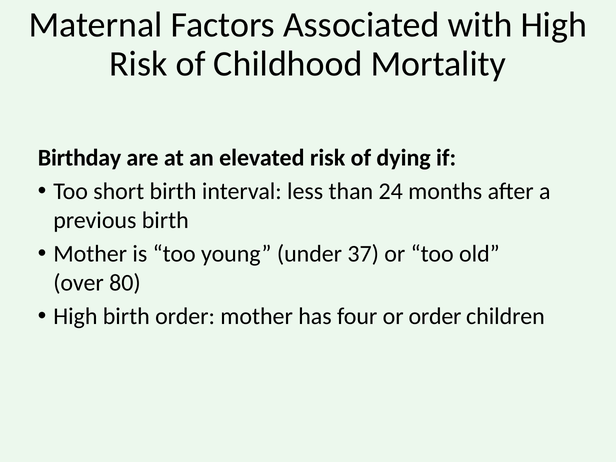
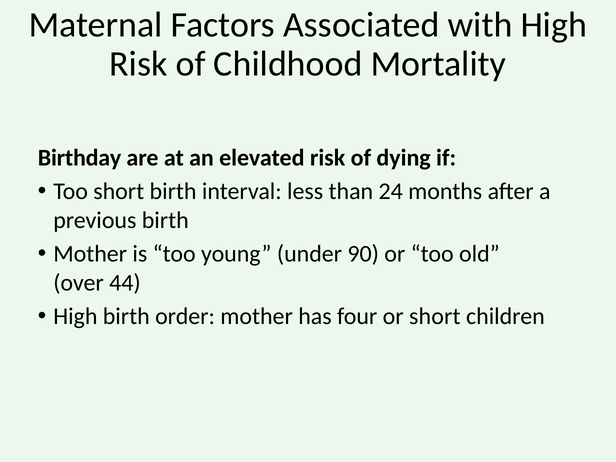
37: 37 -> 90
80: 80 -> 44
or order: order -> short
